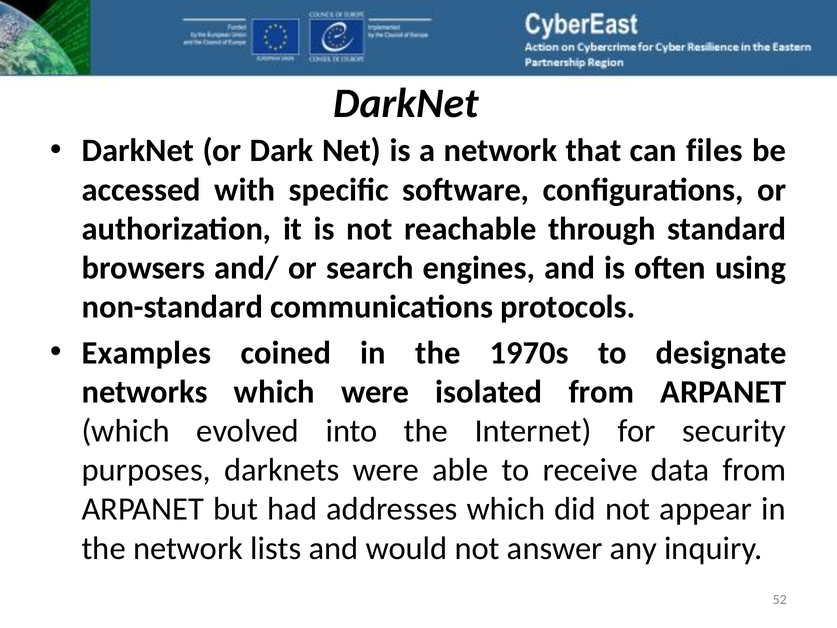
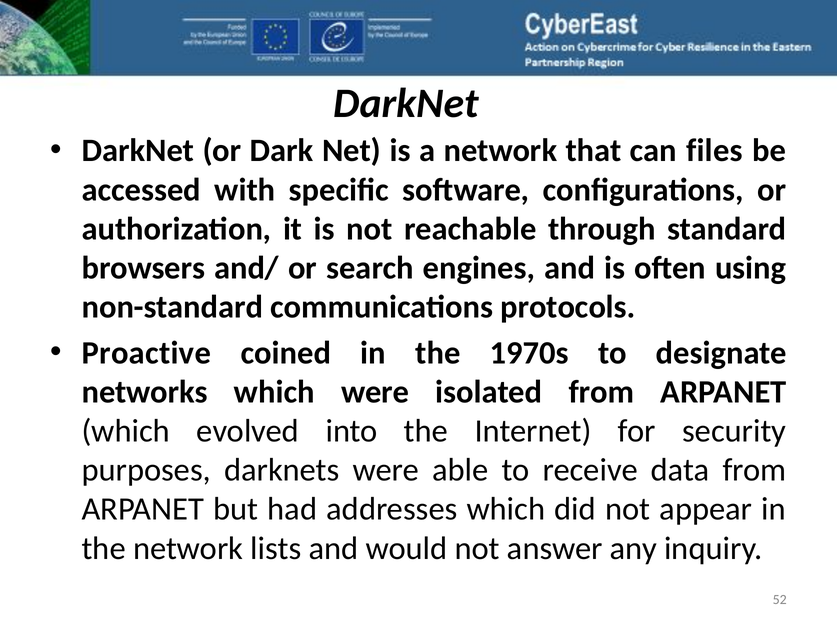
Examples: Examples -> Proactive
